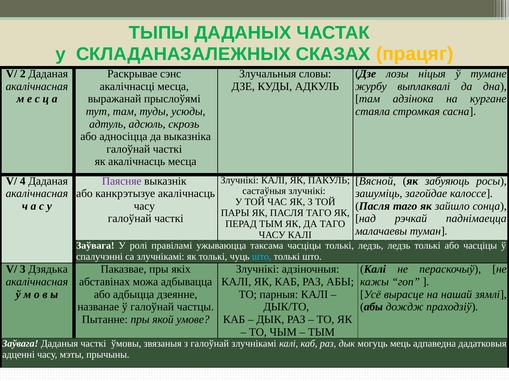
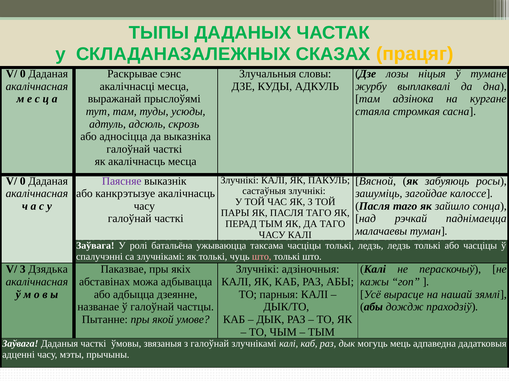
2 at (23, 74): 2 -> 0
4 at (23, 181): 4 -> 0
правіламі: правіламі -> батальёна
што at (262, 257) colour: light blue -> pink
